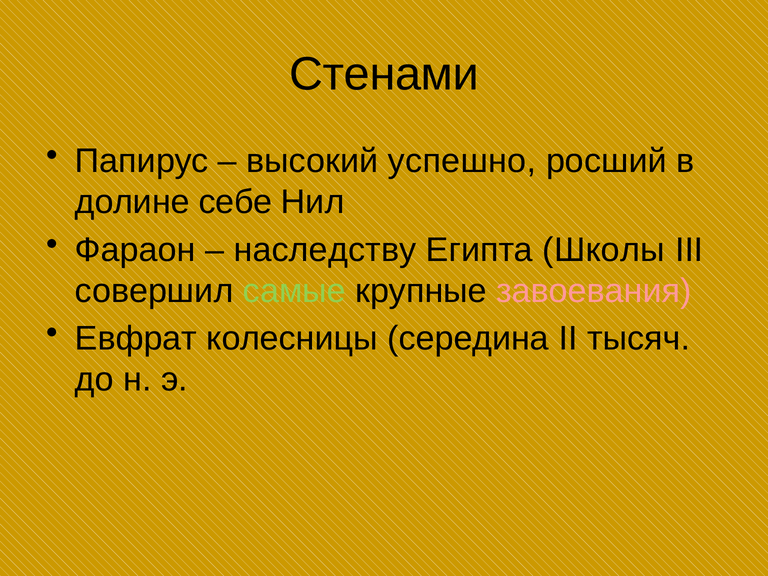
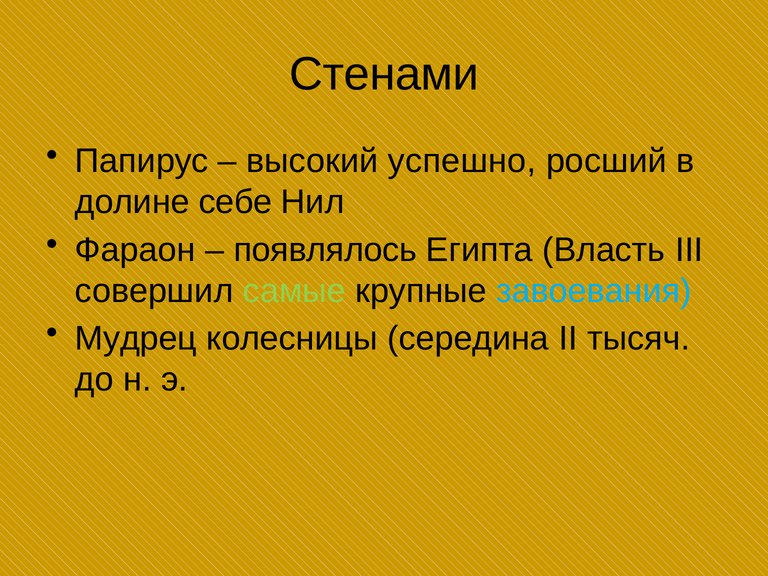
наследству: наследству -> появлялось
Школы: Школы -> Власть
завоевания colour: pink -> light blue
Евфрат: Евфрат -> Мудрец
